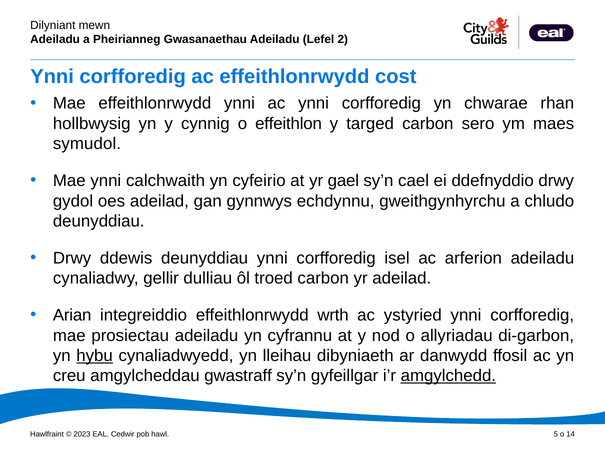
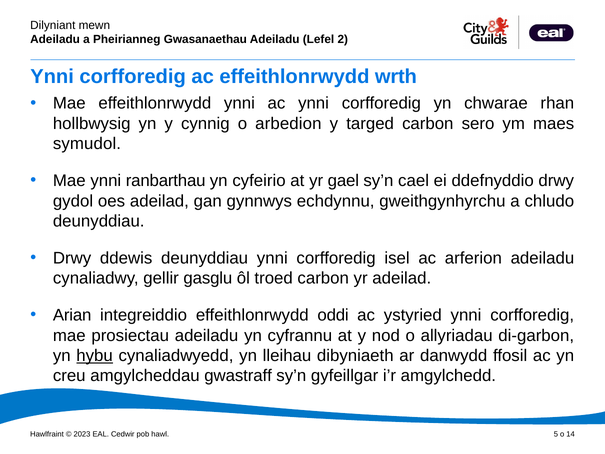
cost: cost -> wrth
effeithlon: effeithlon -> arbedion
calchwaith: calchwaith -> ranbarthau
dulliau: dulliau -> gasglu
wrth: wrth -> oddi
amgylchedd underline: present -> none
